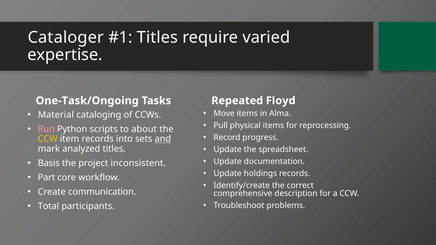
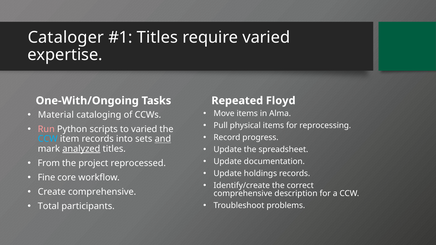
One-Task/Ongoing: One-Task/Ongoing -> One-With/Ongoing
to about: about -> varied
CCW at (48, 139) colour: yellow -> light blue
analyzed underline: none -> present
Basis: Basis -> From
inconsistent: inconsistent -> reprocessed
Part: Part -> Fine
Create communication: communication -> comprehensive
